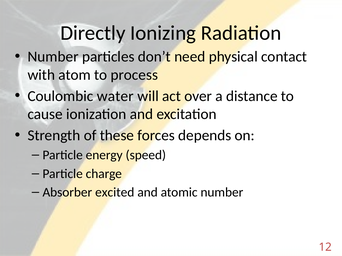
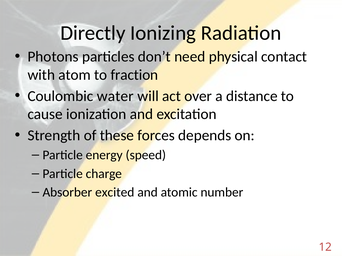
Number at (53, 57): Number -> Photons
process: process -> fraction
